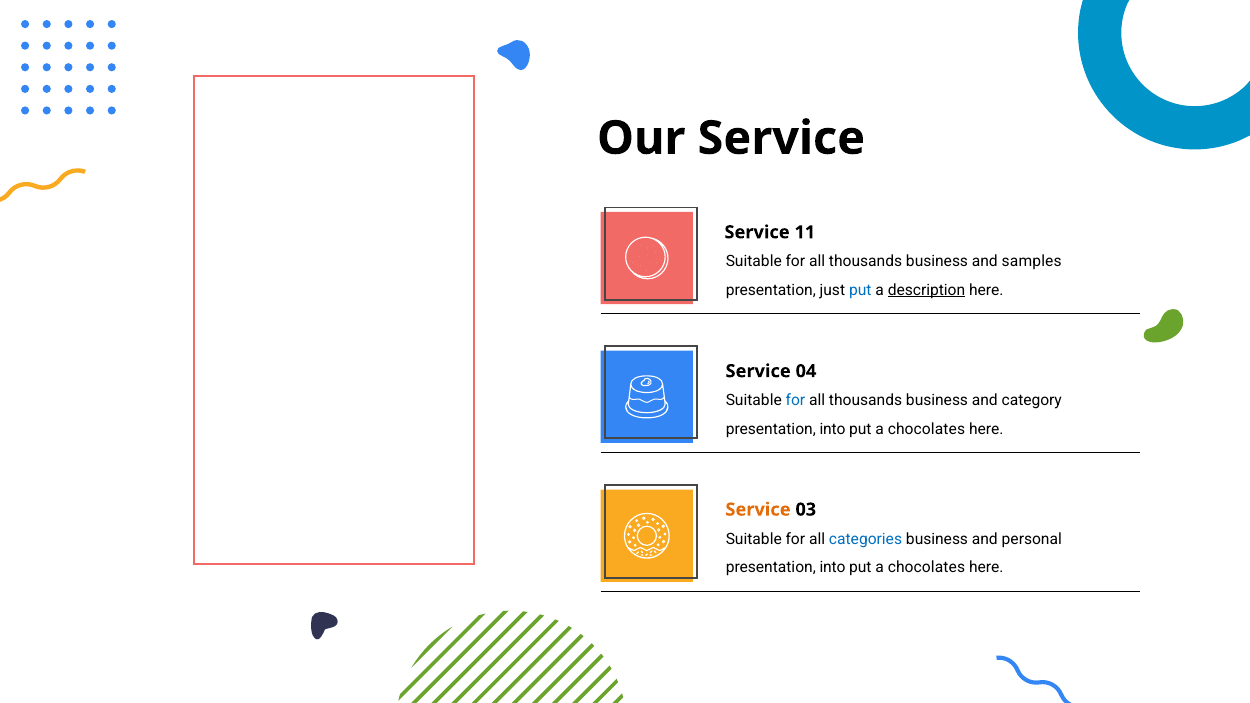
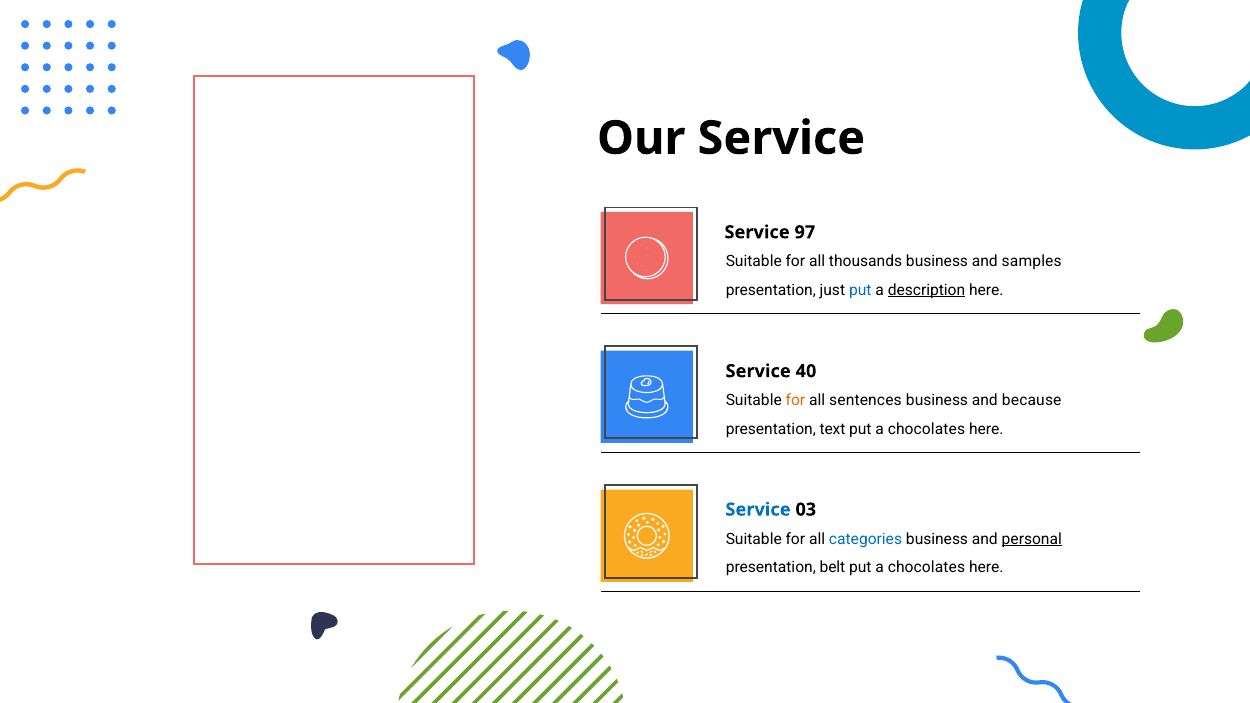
11: 11 -> 97
04: 04 -> 40
for at (795, 401) colour: blue -> orange
thousands at (866, 401): thousands -> sentences
category: category -> because
into at (833, 429): into -> text
Service at (758, 510) colour: orange -> blue
personal underline: none -> present
into at (833, 567): into -> belt
